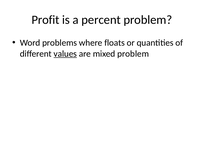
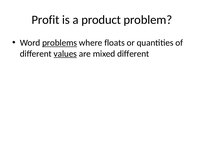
percent: percent -> product
problems underline: none -> present
mixed problem: problem -> different
